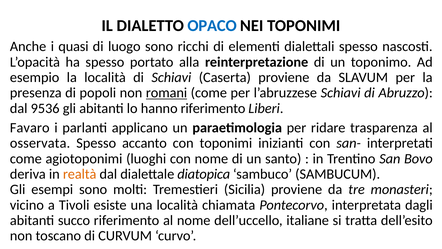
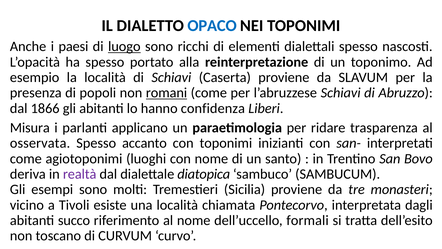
quasi: quasi -> paesi
luogo underline: none -> present
9536: 9536 -> 1866
hanno riferimento: riferimento -> confidenza
Favaro: Favaro -> Misura
realtà colour: orange -> purple
italiane: italiane -> formali
